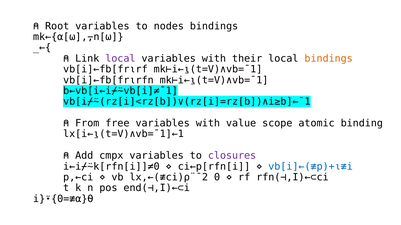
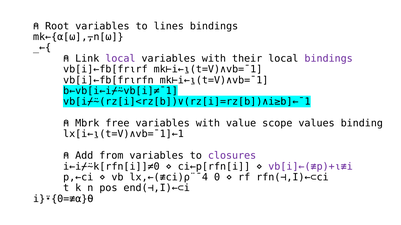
nodes: nodes -> lines
bindings at (329, 59) colour: orange -> purple
From: From -> Mbrk
atomic: atomic -> values
cmpx: cmpx -> from
vb[i]←(≢p)+⍳≢i colour: blue -> purple
lx,←(≢ci)⍴¨¯2: lx,←(≢ci)⍴¨¯2 -> lx,←(≢ci)⍴¨¯4
